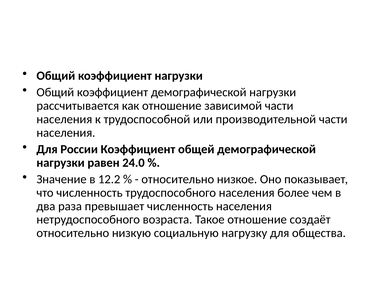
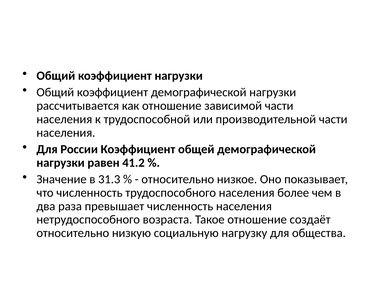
24.0: 24.0 -> 41.2
12.2: 12.2 -> 31.3
